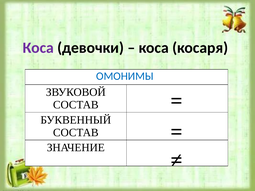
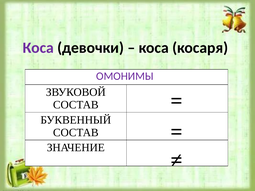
ОМОНИМЫ colour: blue -> purple
